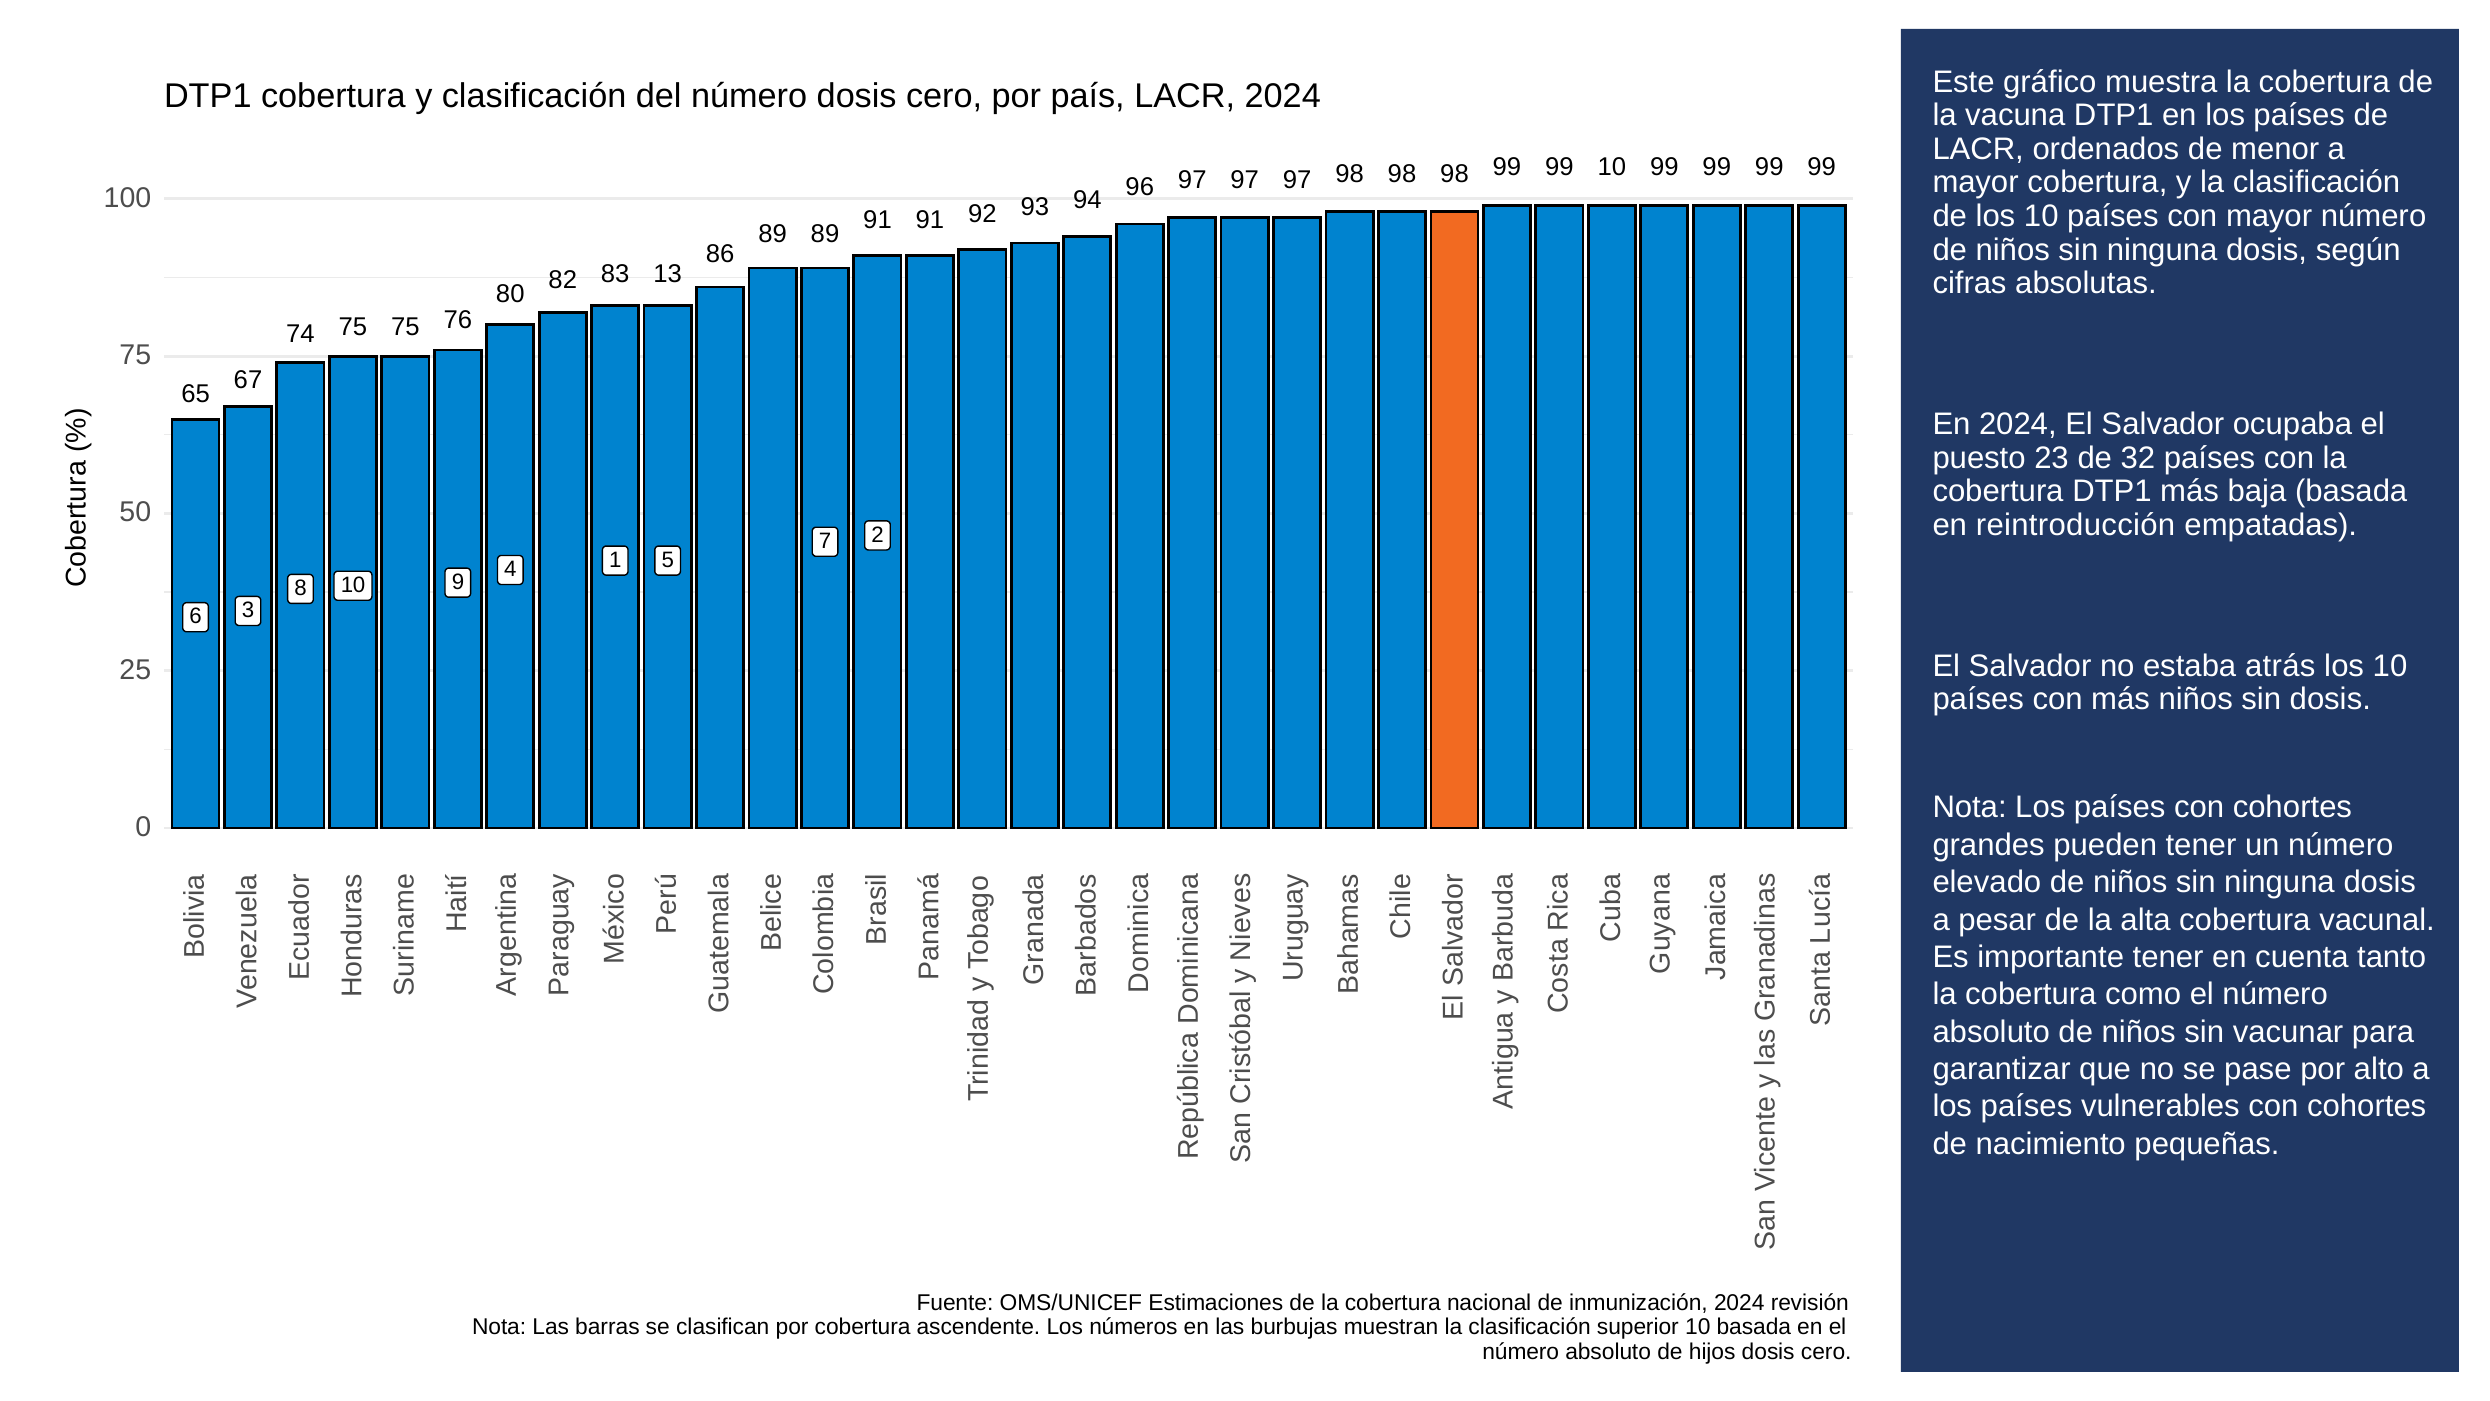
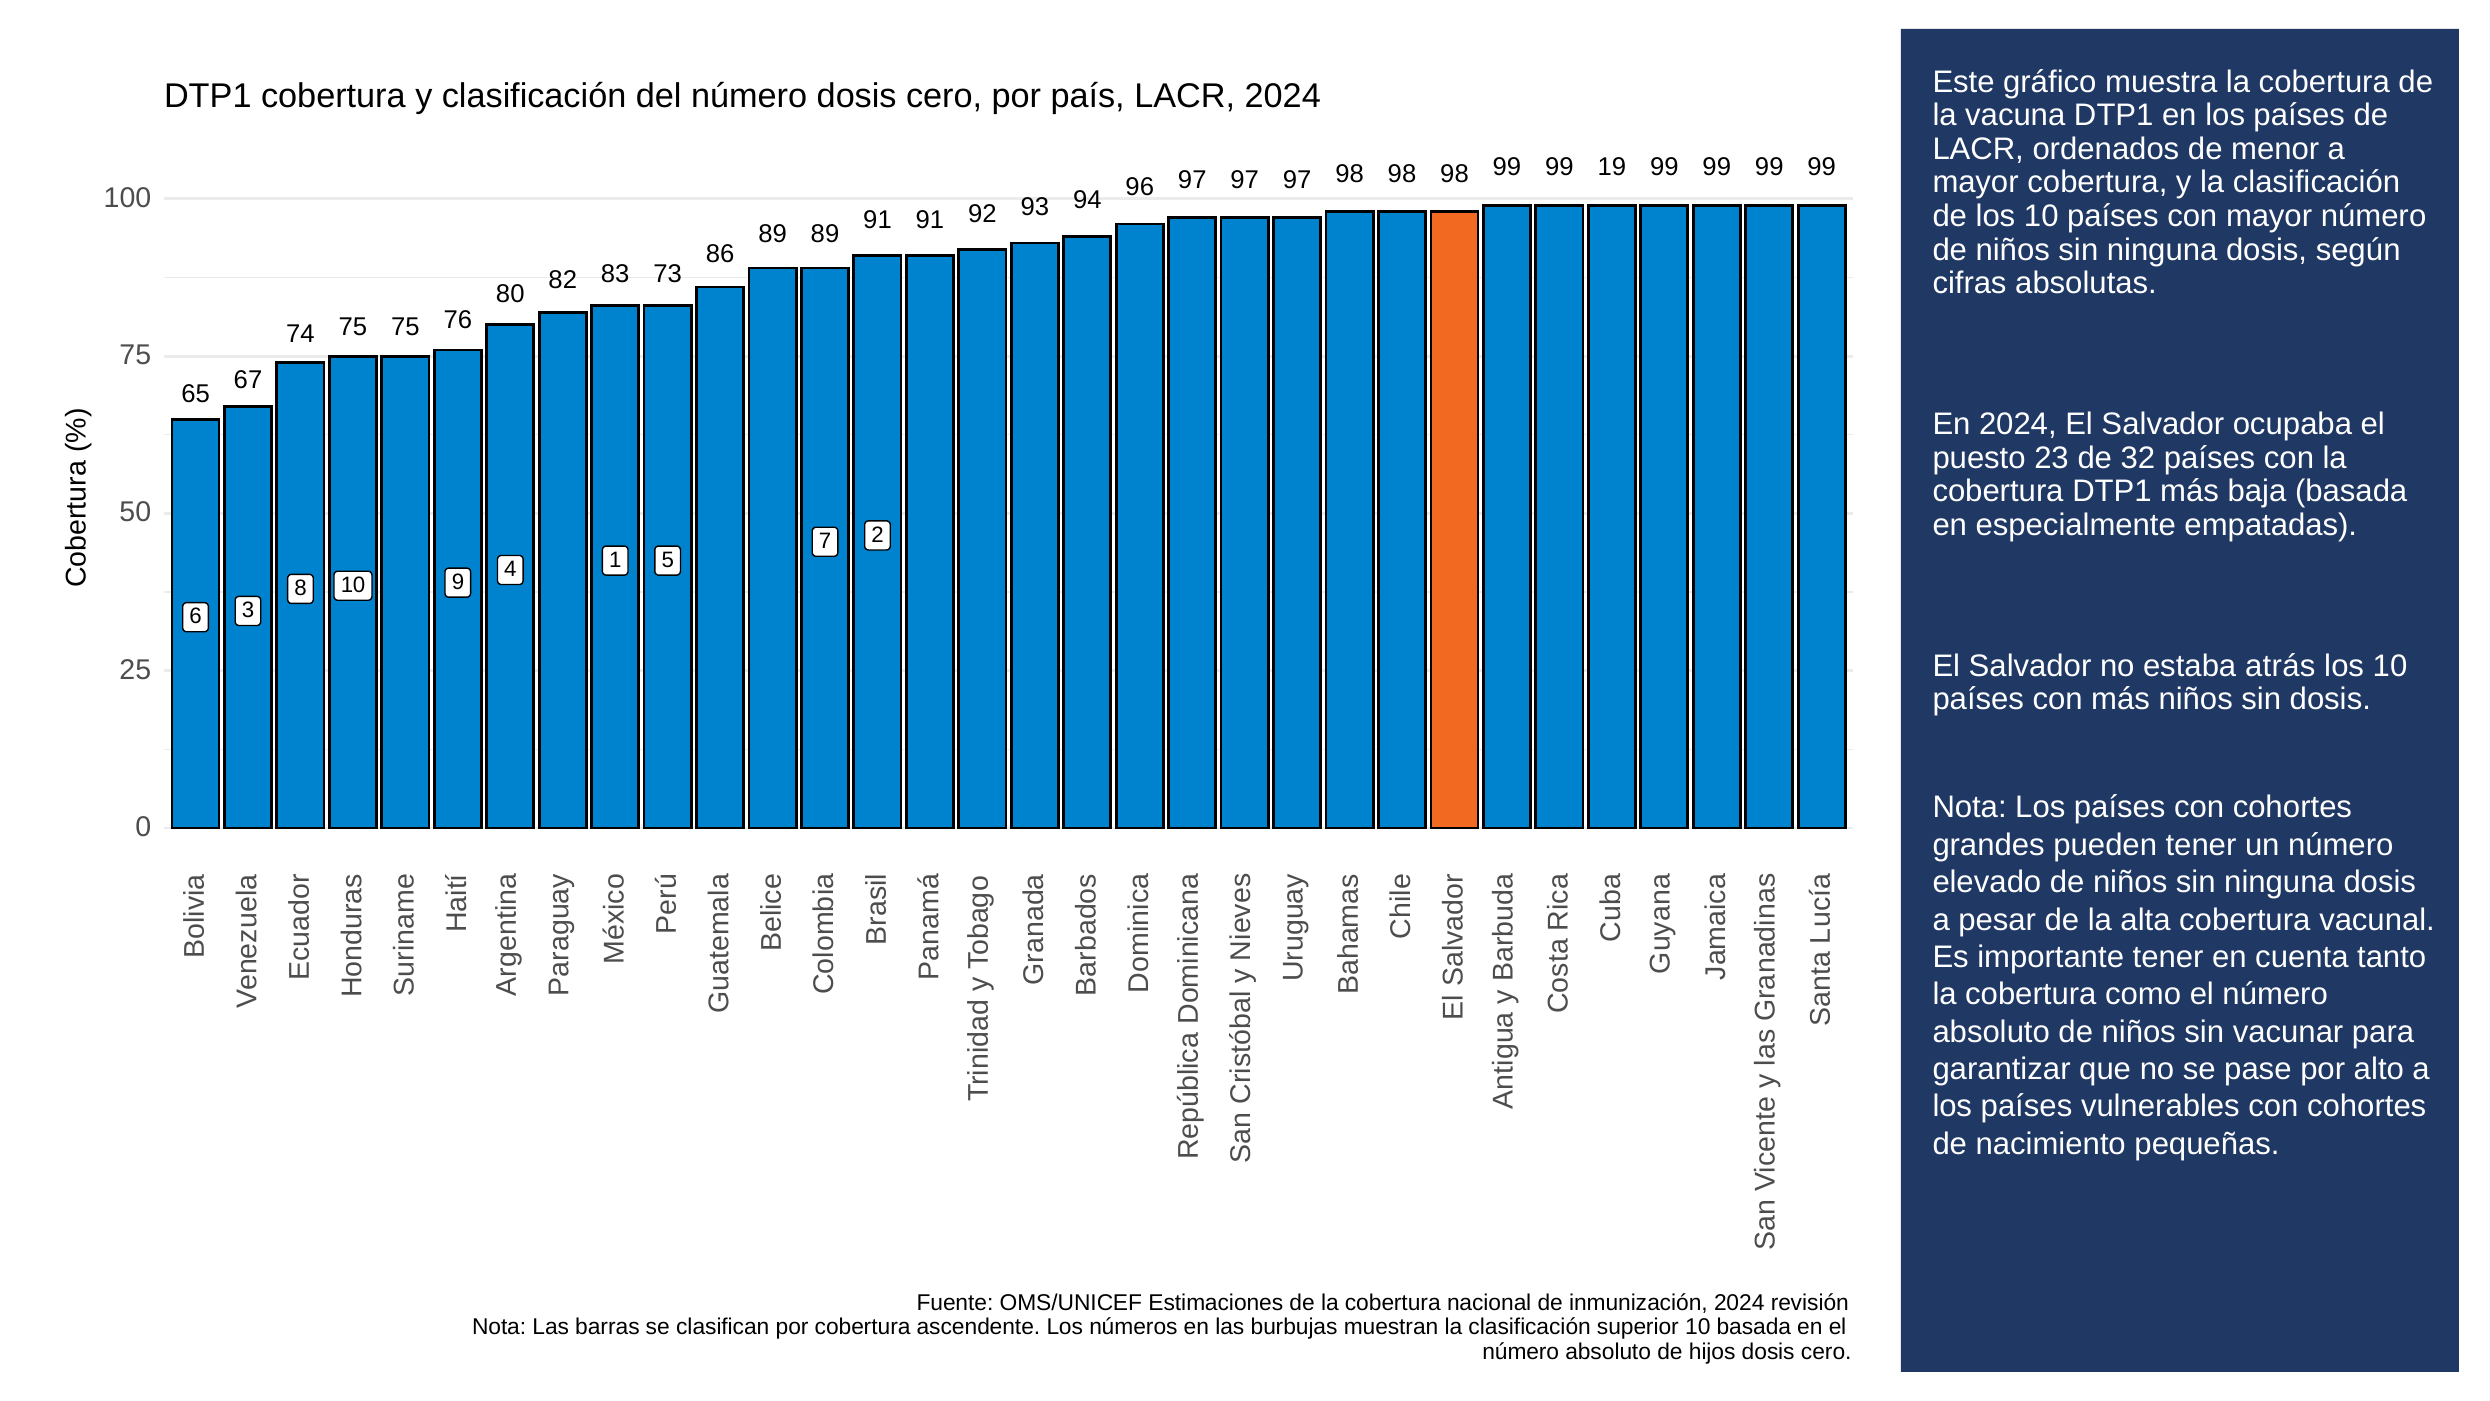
98 10: 10 -> 19
13: 13 -> 73
reintroducción: reintroducción -> especialmente
